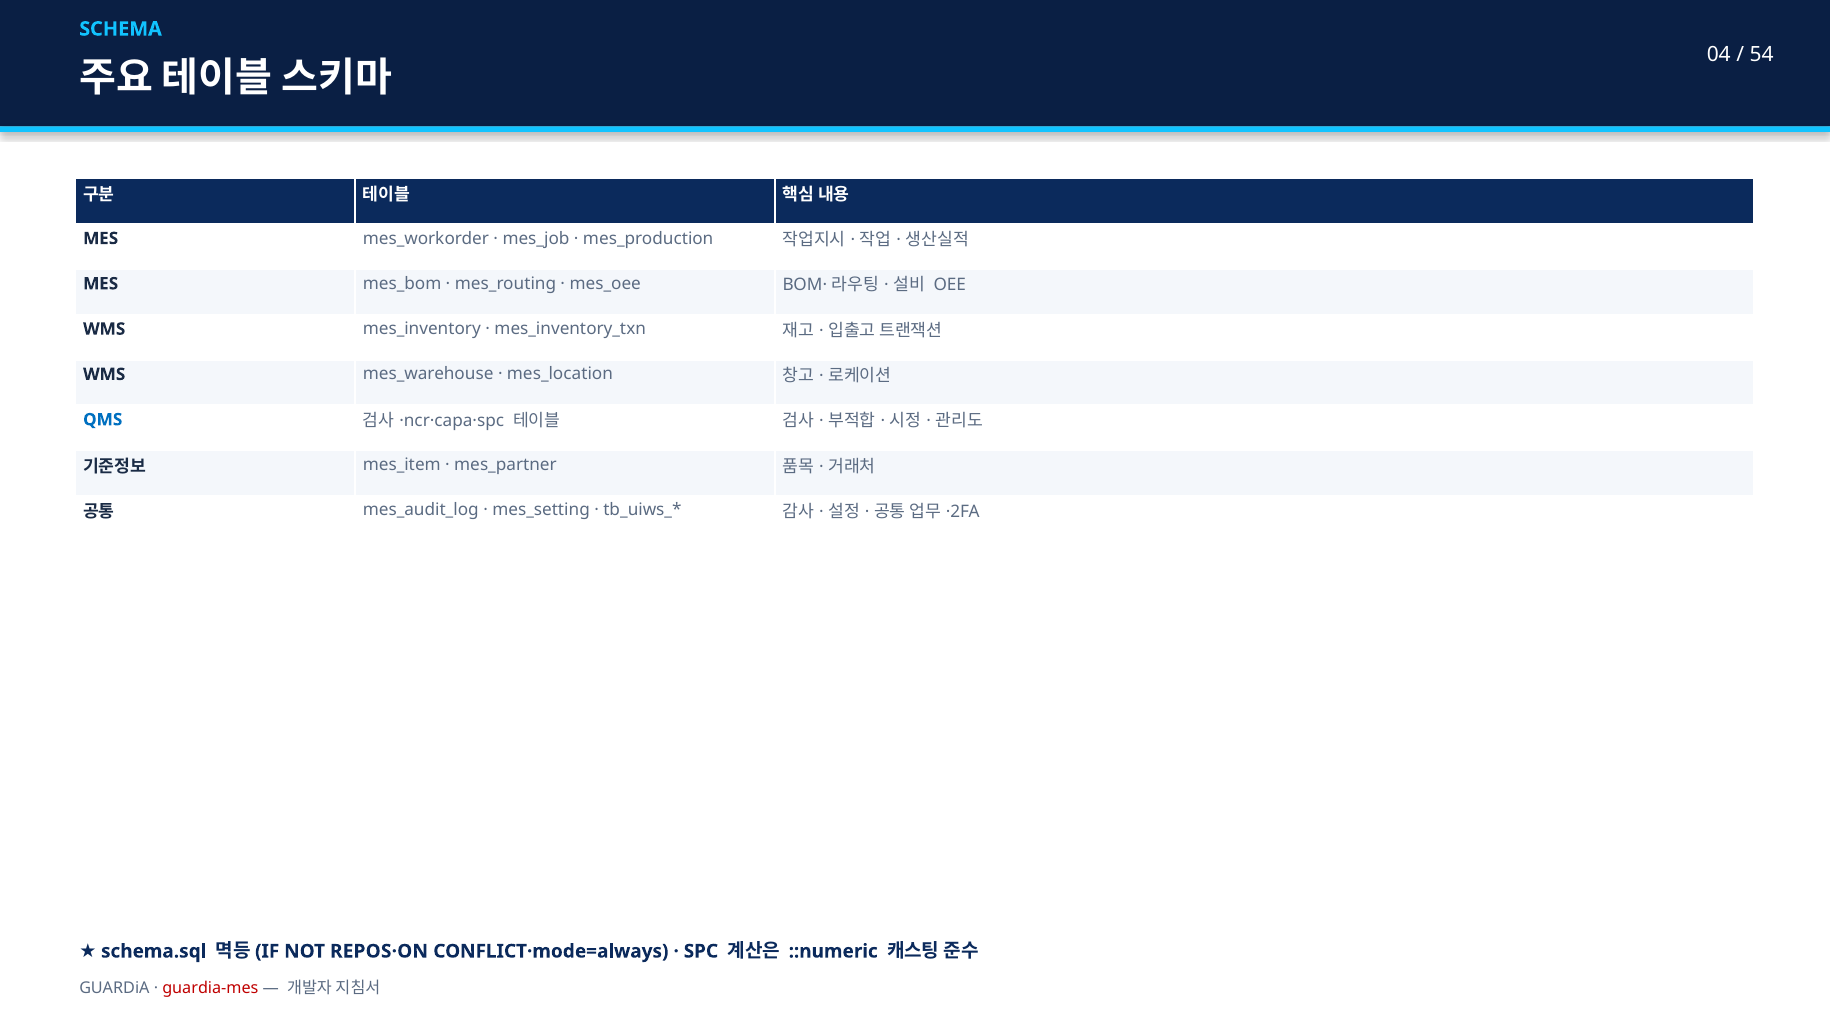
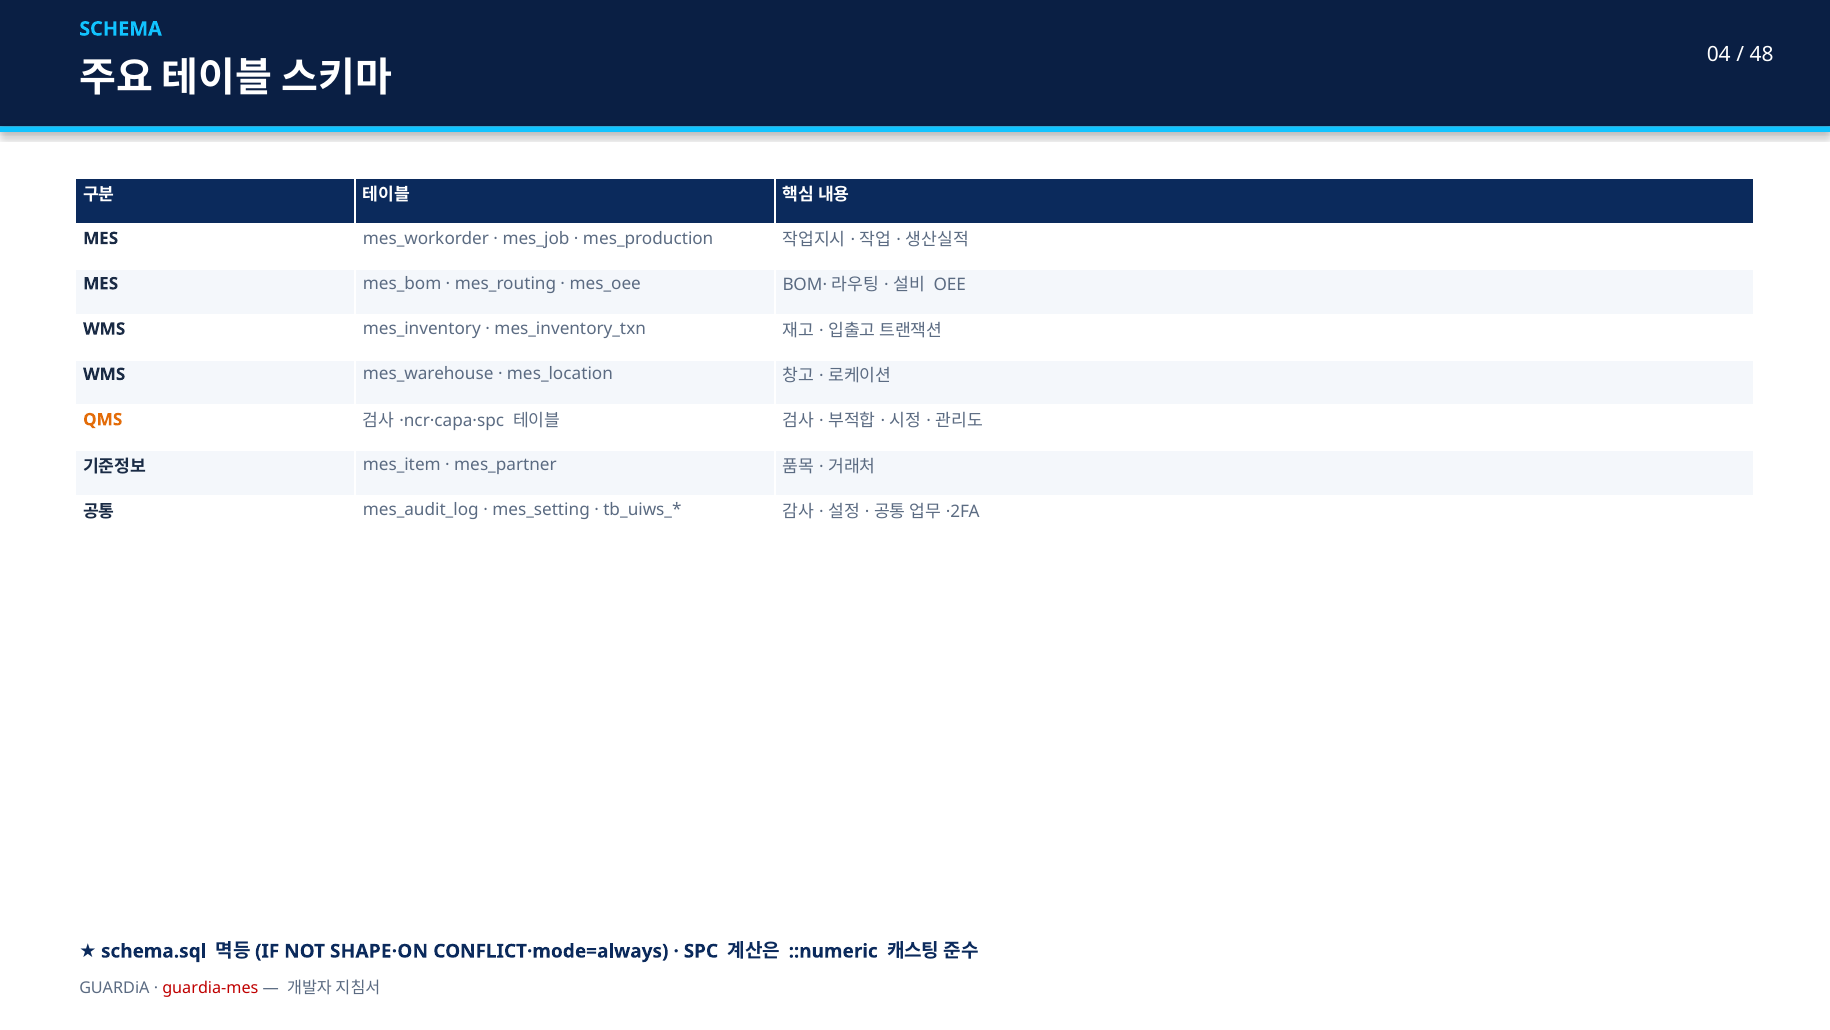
54: 54 -> 48
QMS colour: blue -> orange
REPOS·ON: REPOS·ON -> SHAPE·ON
